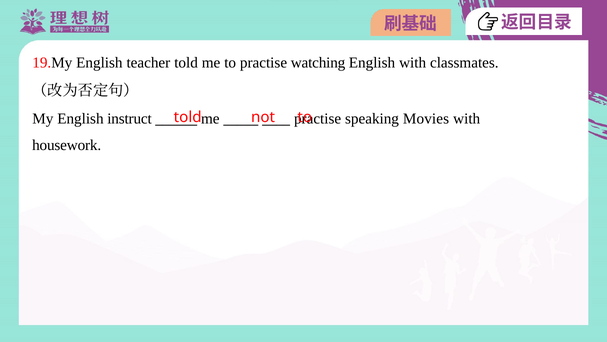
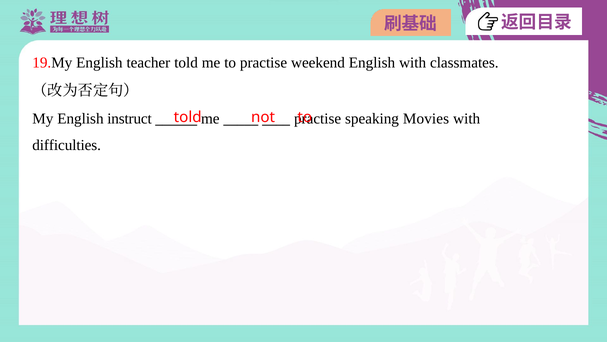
watching: watching -> weekend
housework: housework -> difficulties
